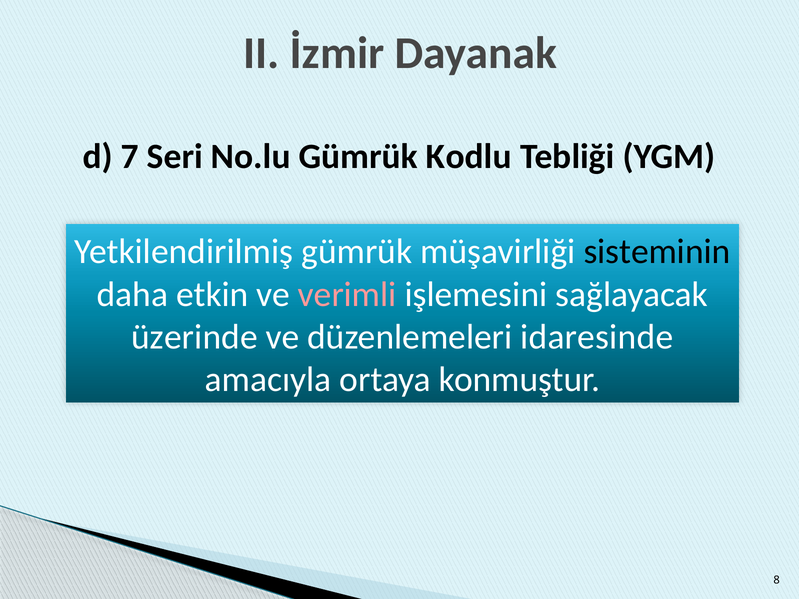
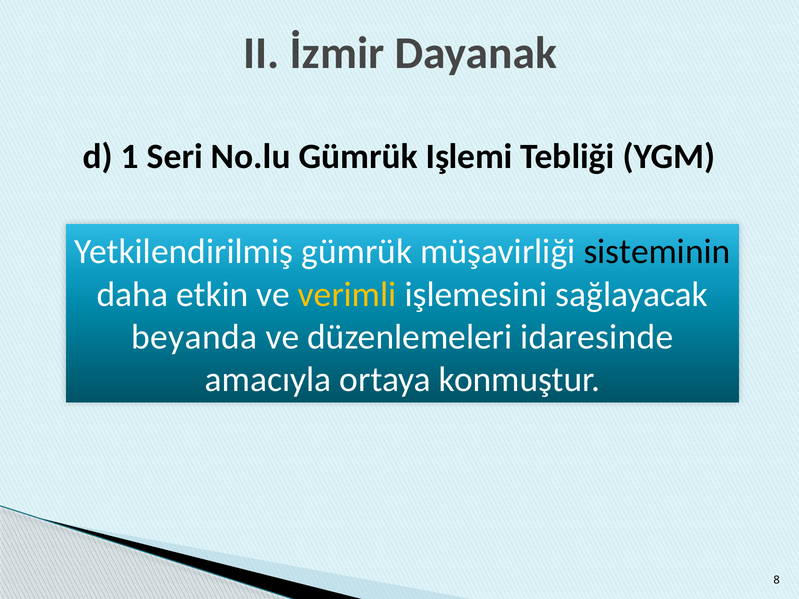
7: 7 -> 1
Kodlu: Kodlu -> Işlemi
verimli colour: pink -> yellow
üzerinde: üzerinde -> beyanda
